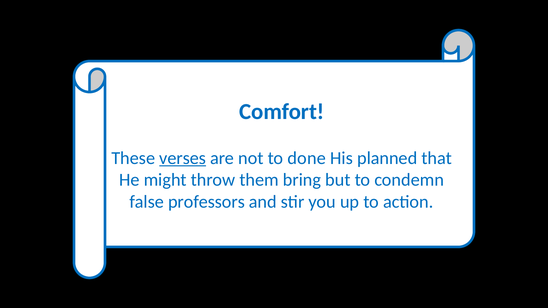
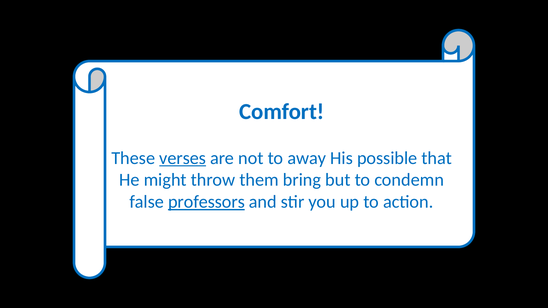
done: done -> away
planned: planned -> possible
professors underline: none -> present
